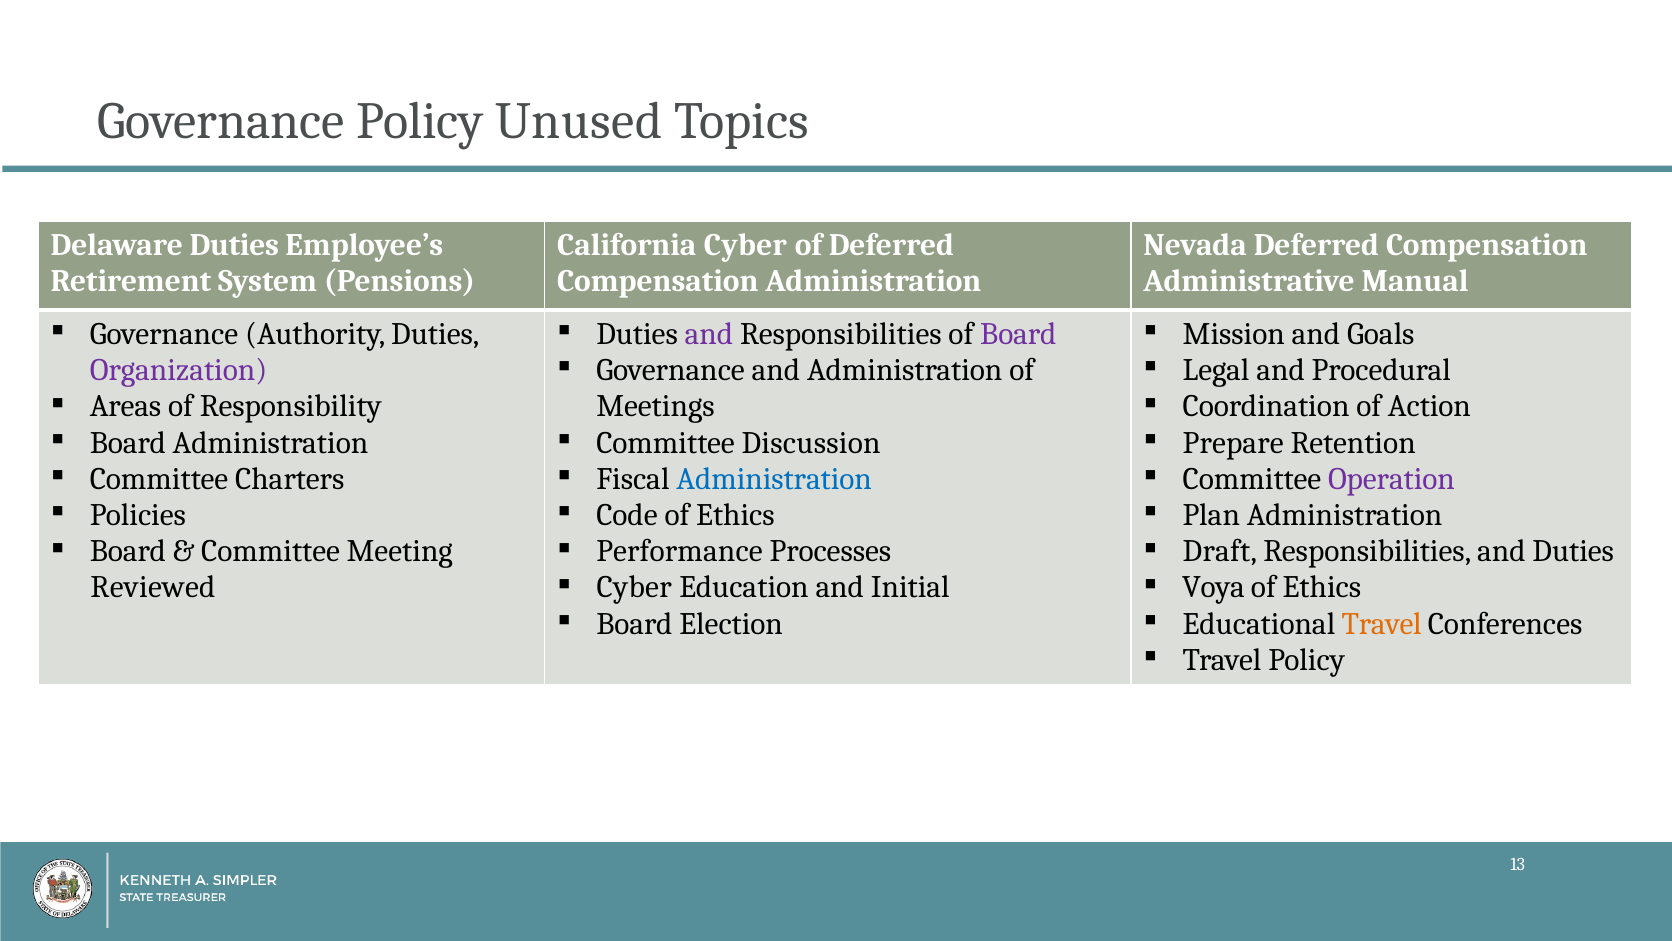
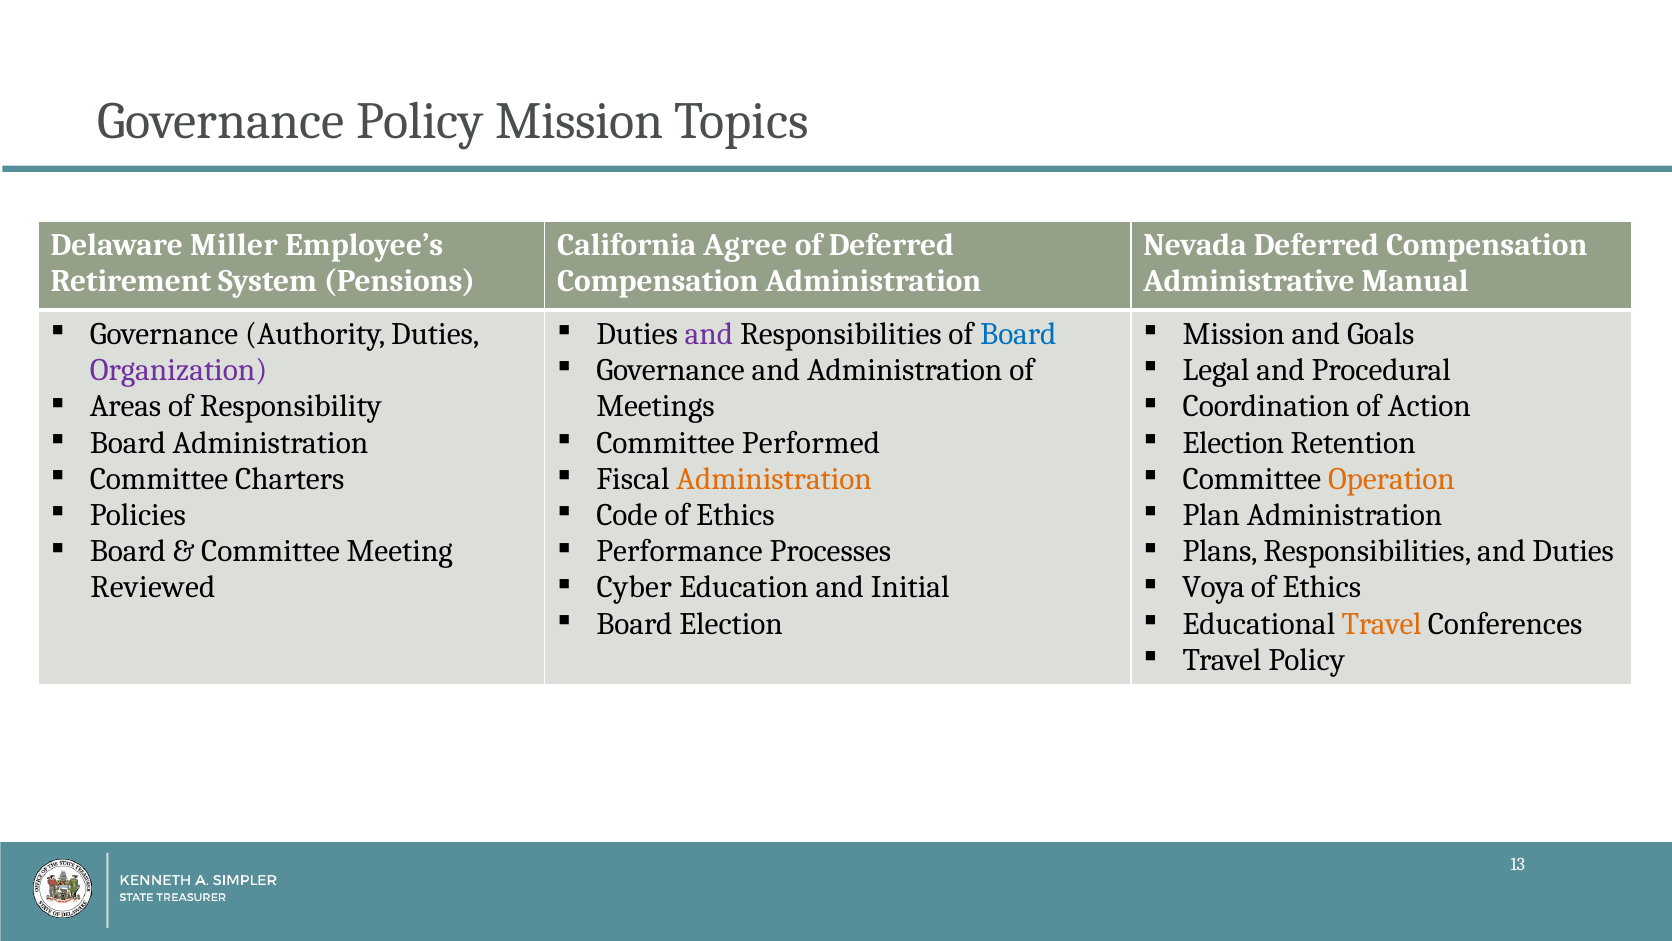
Policy Unused: Unused -> Mission
Delaware Duties: Duties -> Miller
California Cyber: Cyber -> Agree
Board at (1018, 334) colour: purple -> blue
Discussion: Discussion -> Performed
Prepare at (1233, 443): Prepare -> Election
Administration at (774, 479) colour: blue -> orange
Operation colour: purple -> orange
Draft: Draft -> Plans
